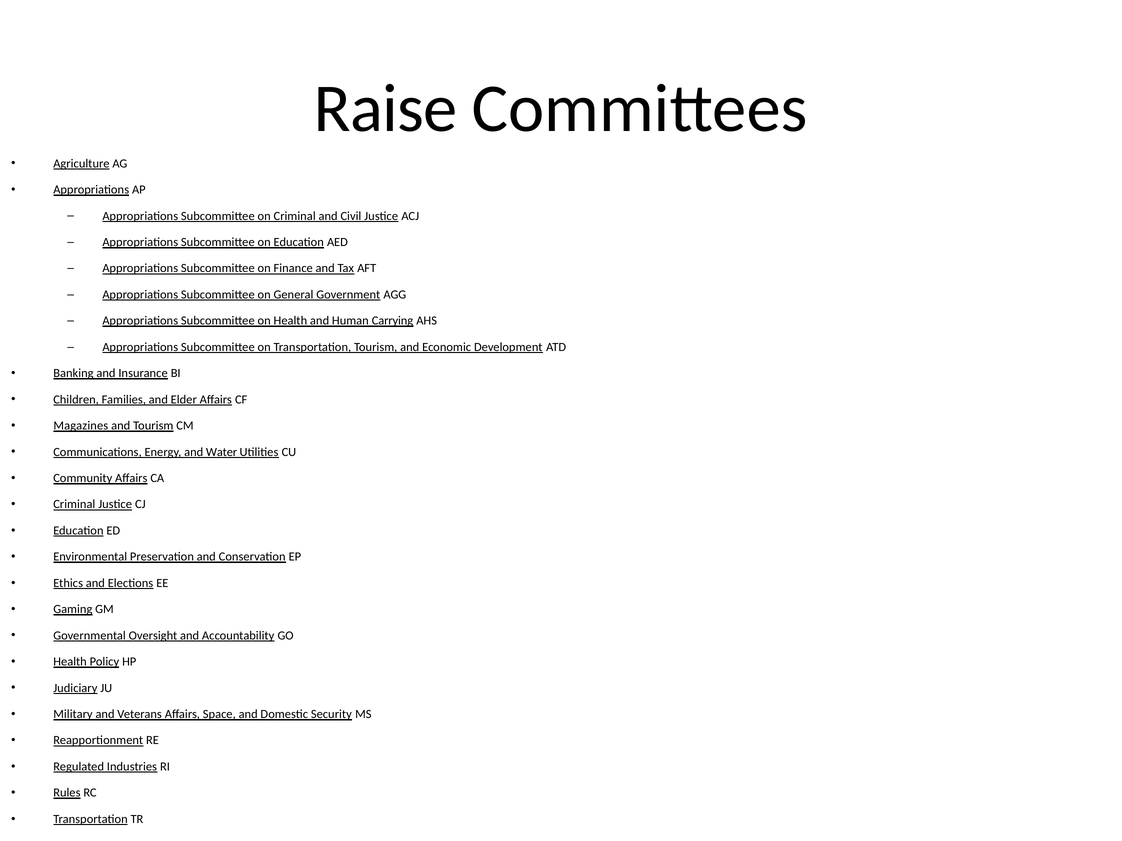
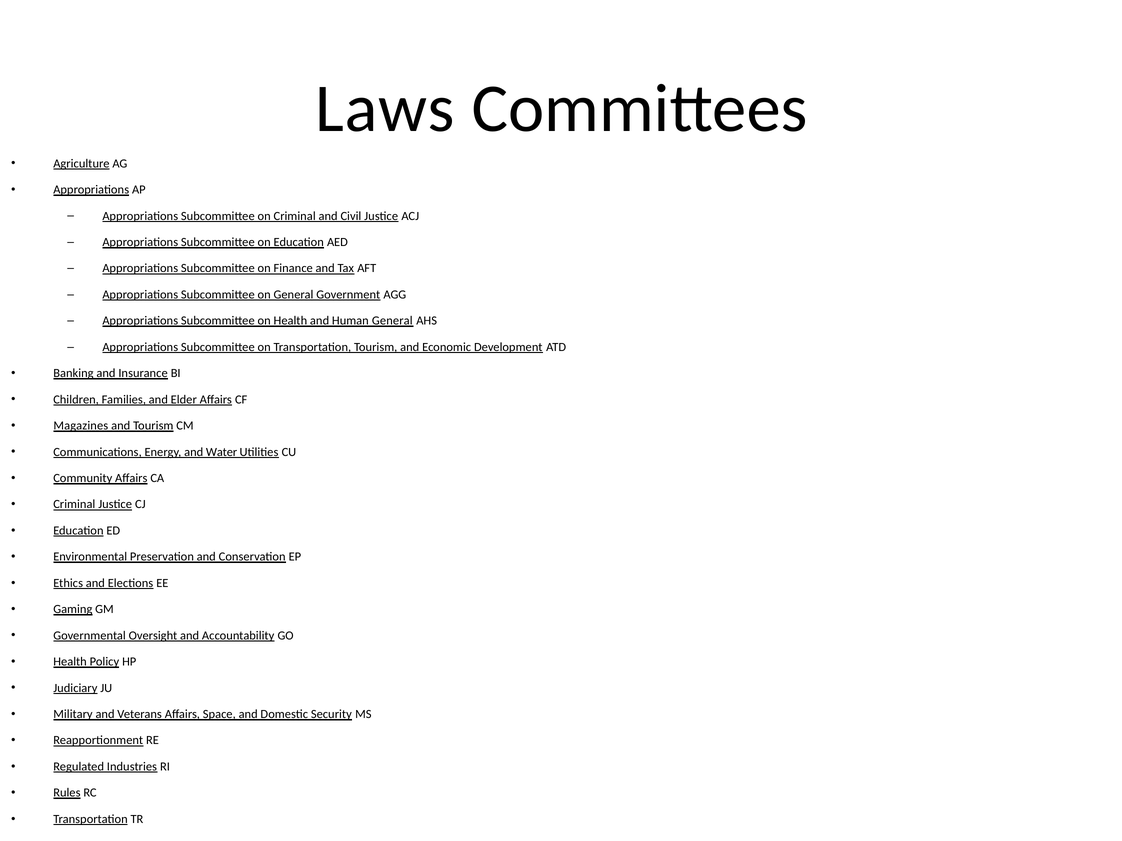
Raise: Raise -> Laws
Human Carrying: Carrying -> General
